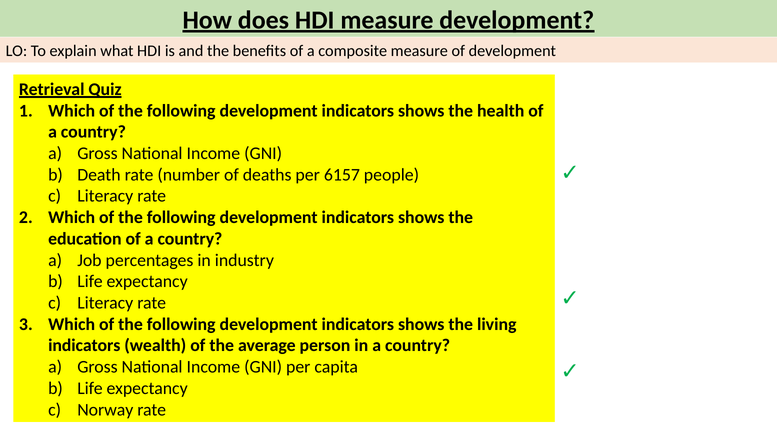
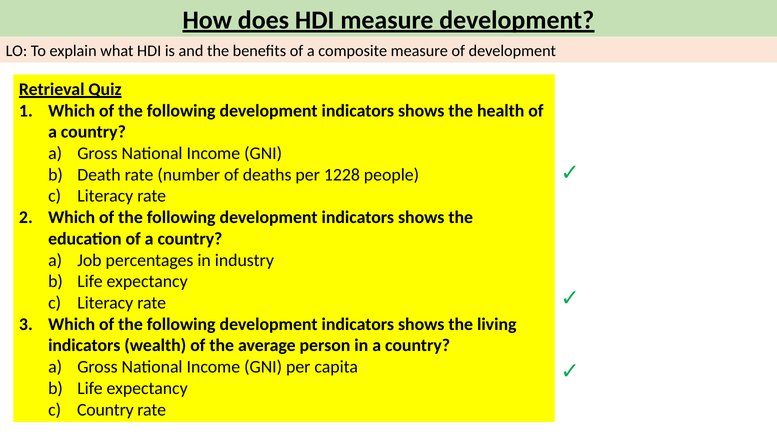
6157: 6157 -> 1228
Norway at (105, 410): Norway -> Country
